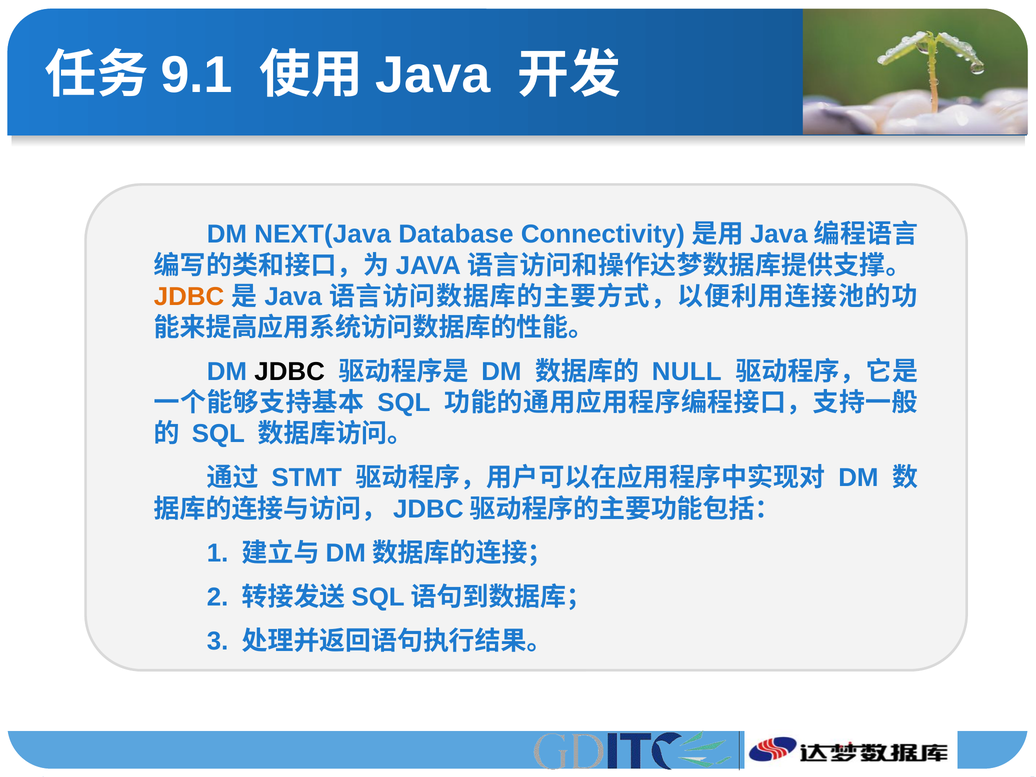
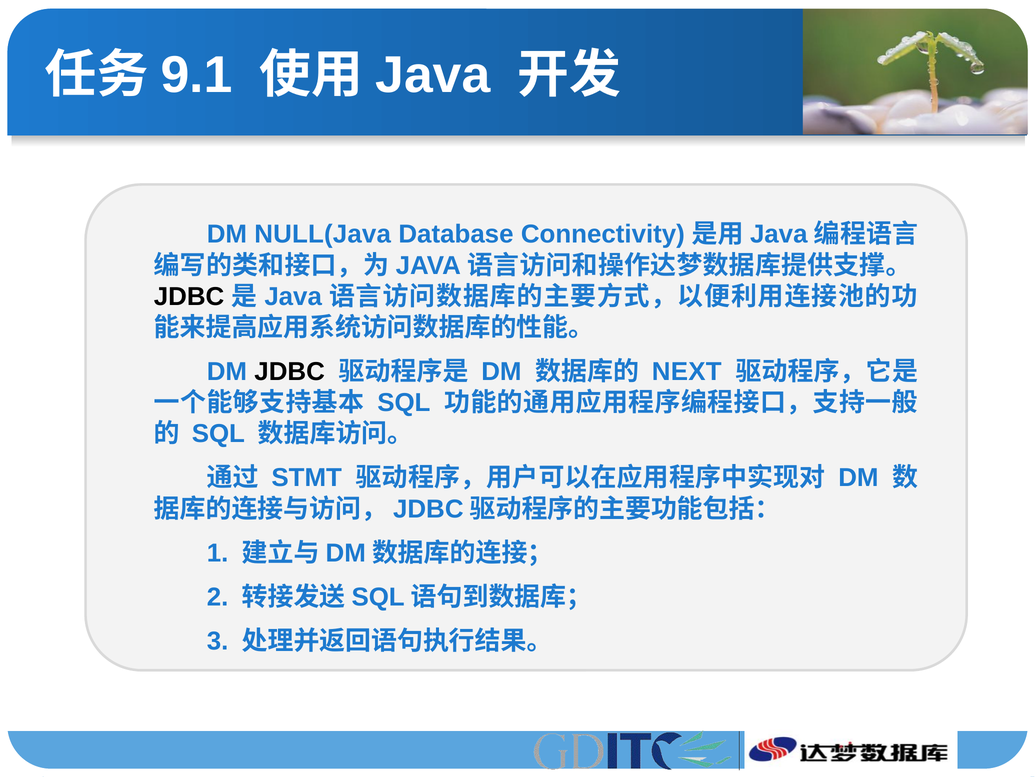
NEXT(Java: NEXT(Java -> NULL(Java
JDBC at (189, 297) colour: orange -> black
NULL: NULL -> NEXT
